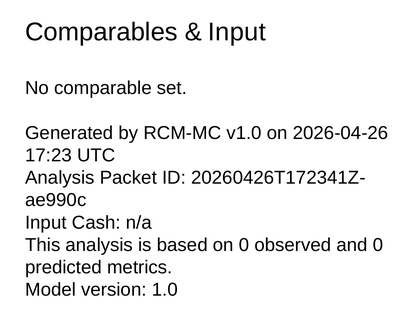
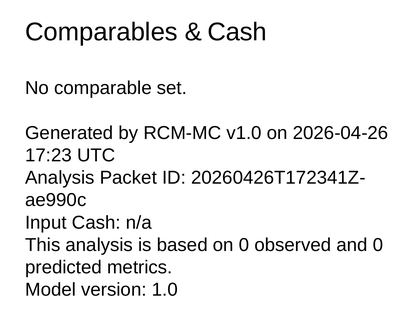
Input at (237, 32): Input -> Cash
